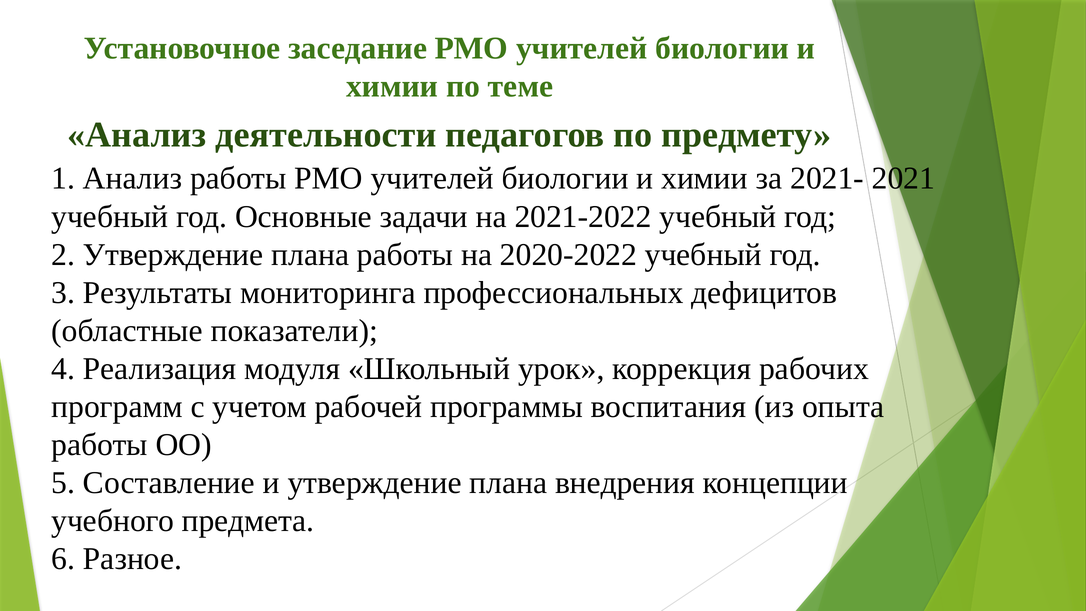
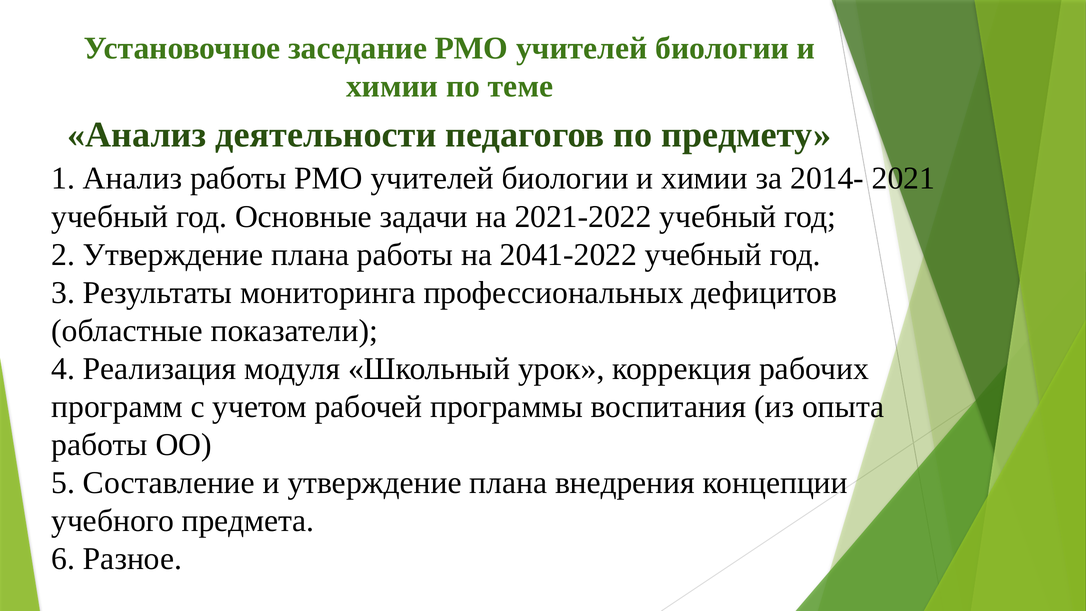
2021-: 2021- -> 2014-
2020-2022: 2020-2022 -> 2041-2022
